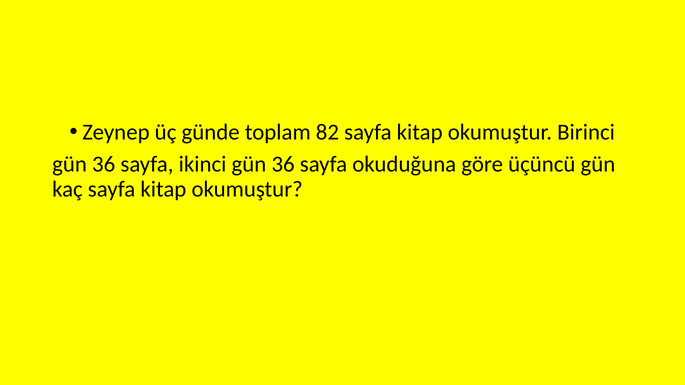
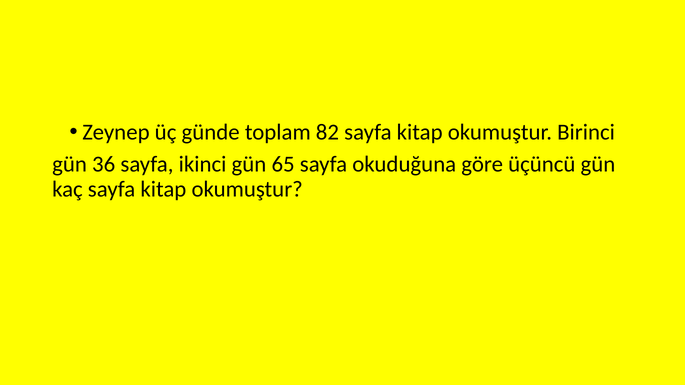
ikinci gün 36: 36 -> 65
